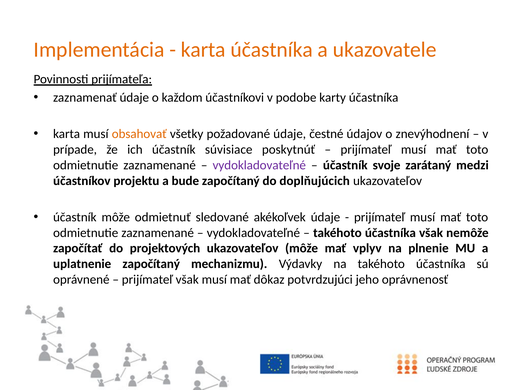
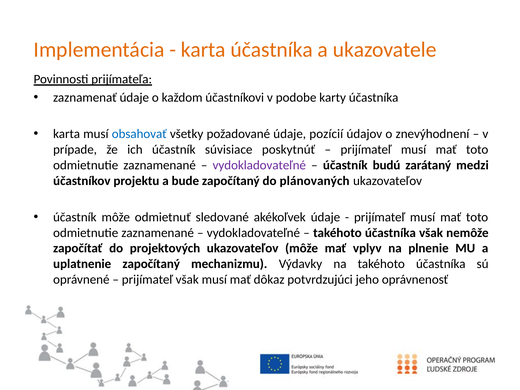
obsahovať colour: orange -> blue
čestné: čestné -> pozícií
svoje: svoje -> budú
doplňujúcich: doplňujúcich -> plánovaných
